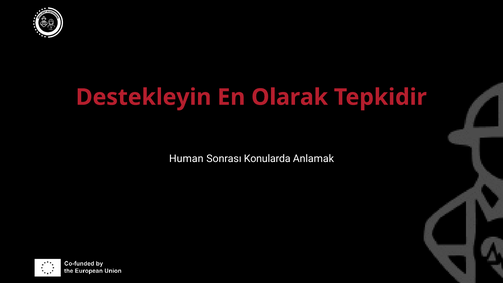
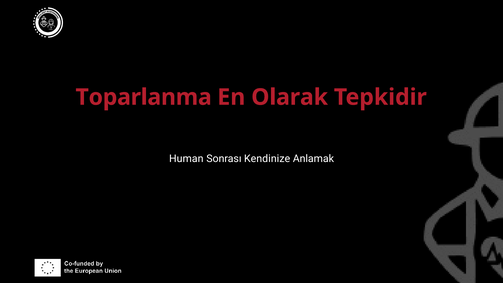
Destekleyin: Destekleyin -> Toparlanma
Konularda: Konularda -> Kendinize
